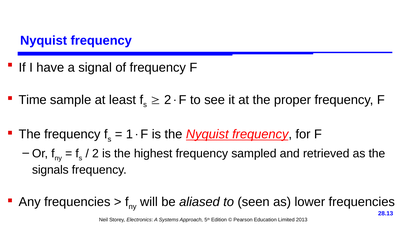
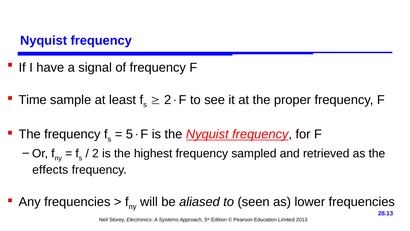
1: 1 -> 5
signals: signals -> effects
